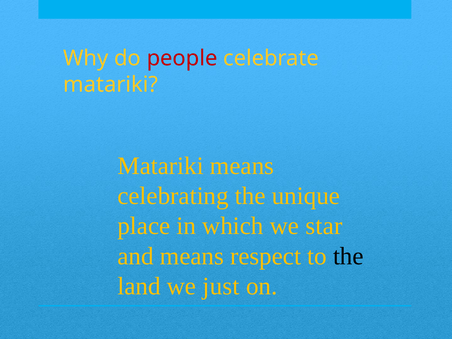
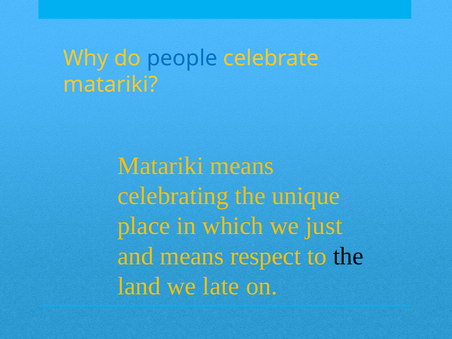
people colour: red -> blue
star: star -> just
just: just -> late
